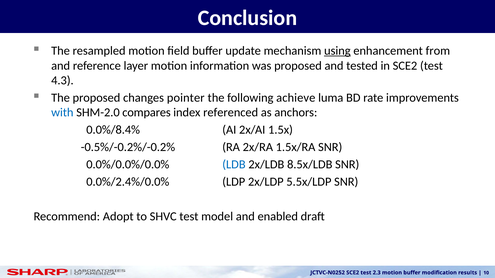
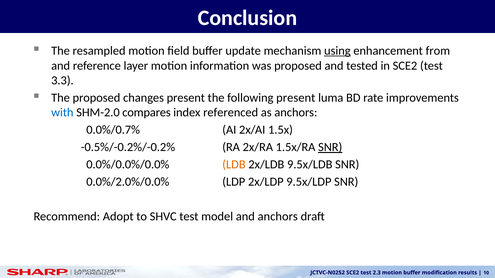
4.3: 4.3 -> 3.3
changes pointer: pointer -> present
following achieve: achieve -> present
0.0%/8.4%: 0.0%/8.4% -> 0.0%/0.7%
SNR at (330, 147) underline: none -> present
LDB colour: blue -> orange
8.5x/LDB: 8.5x/LDB -> 9.5x/LDB
0.0%/2.4%/0.0%: 0.0%/2.4%/0.0% -> 0.0%/2.0%/0.0%
5.5x/LDP: 5.5x/LDP -> 9.5x/LDP
and enabled: enabled -> anchors
